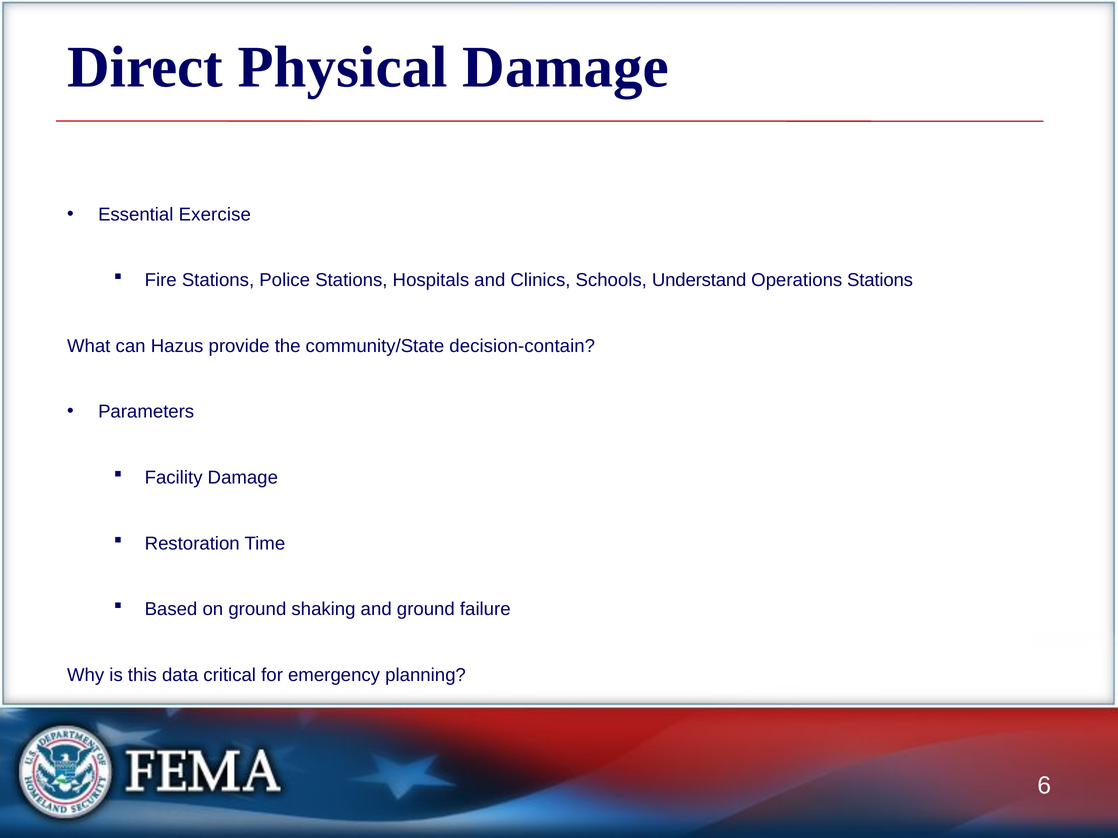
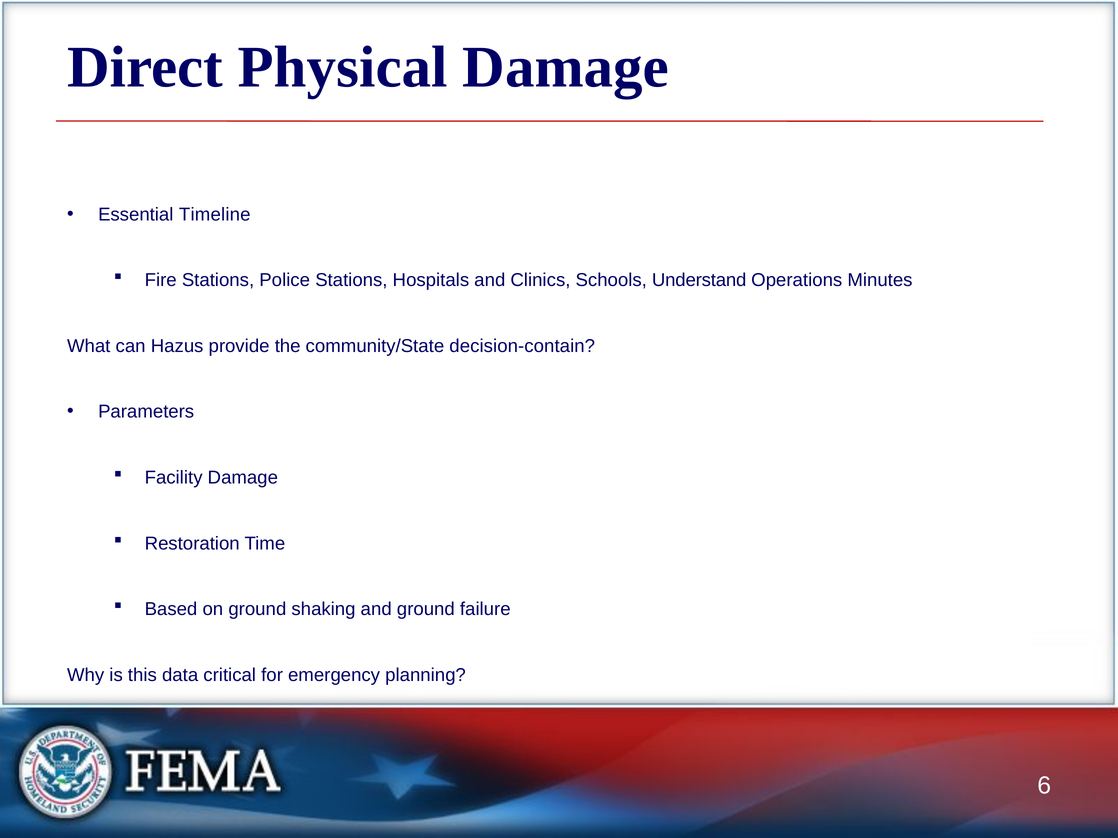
Exercise: Exercise -> Timeline
Operations Stations: Stations -> Minutes
